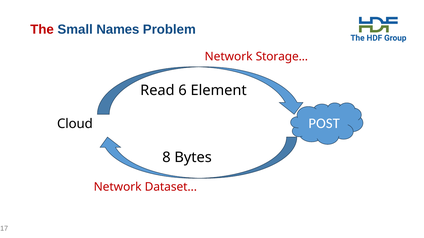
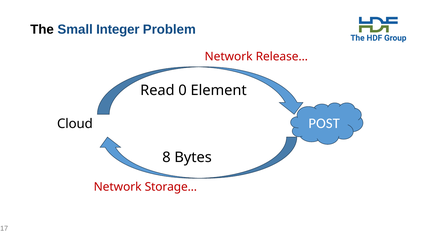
The colour: red -> black
Names: Names -> Integer
Storage: Storage -> Release
6: 6 -> 0
Dataset: Dataset -> Storage
